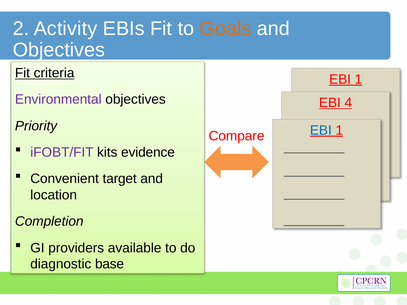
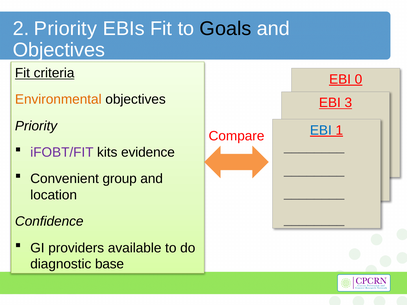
2 Activity: Activity -> Priority
Goals colour: orange -> black
1 at (358, 79): 1 -> 0
Environmental colour: purple -> orange
4: 4 -> 3
target: target -> group
Completion: Completion -> Confidence
